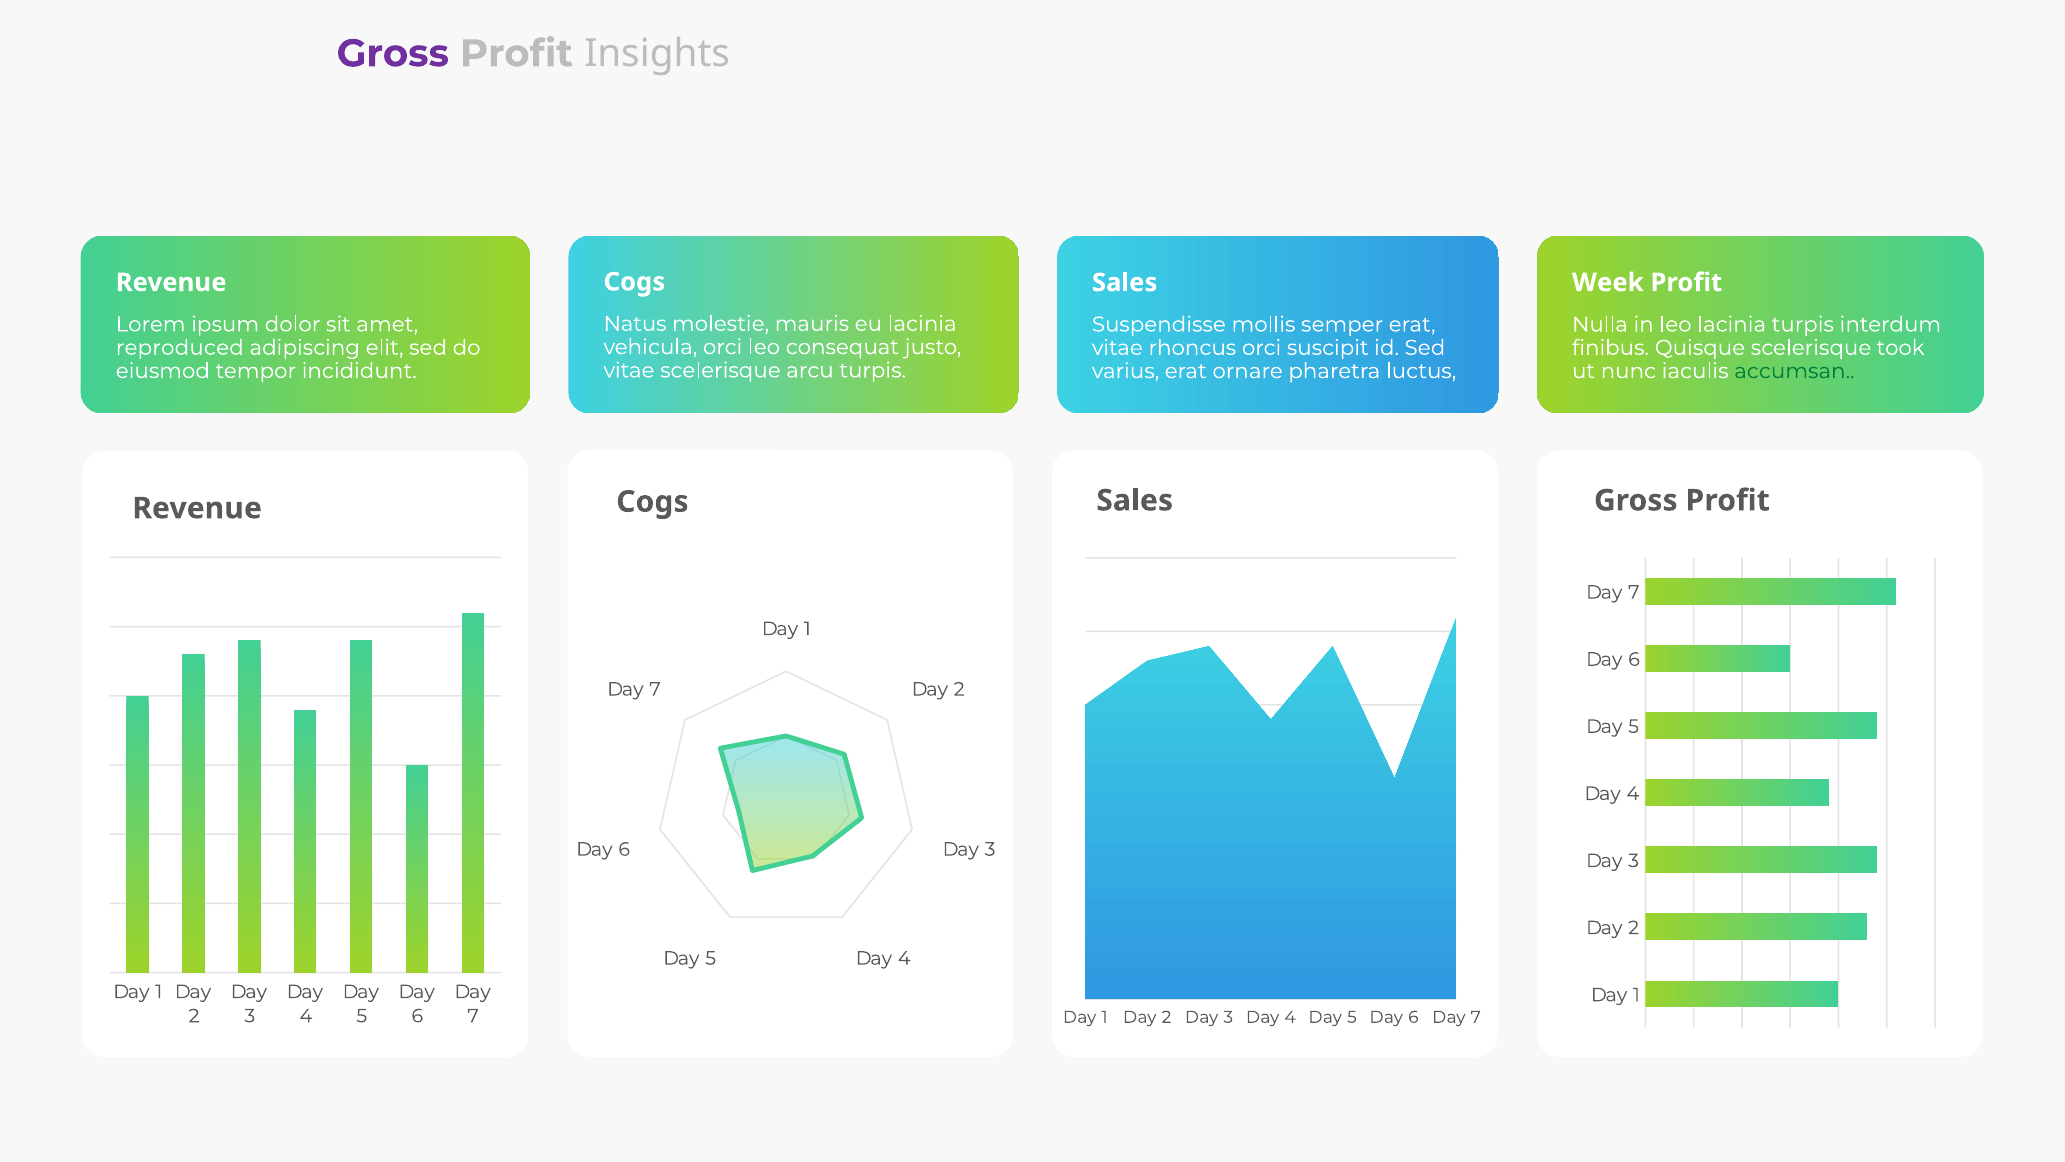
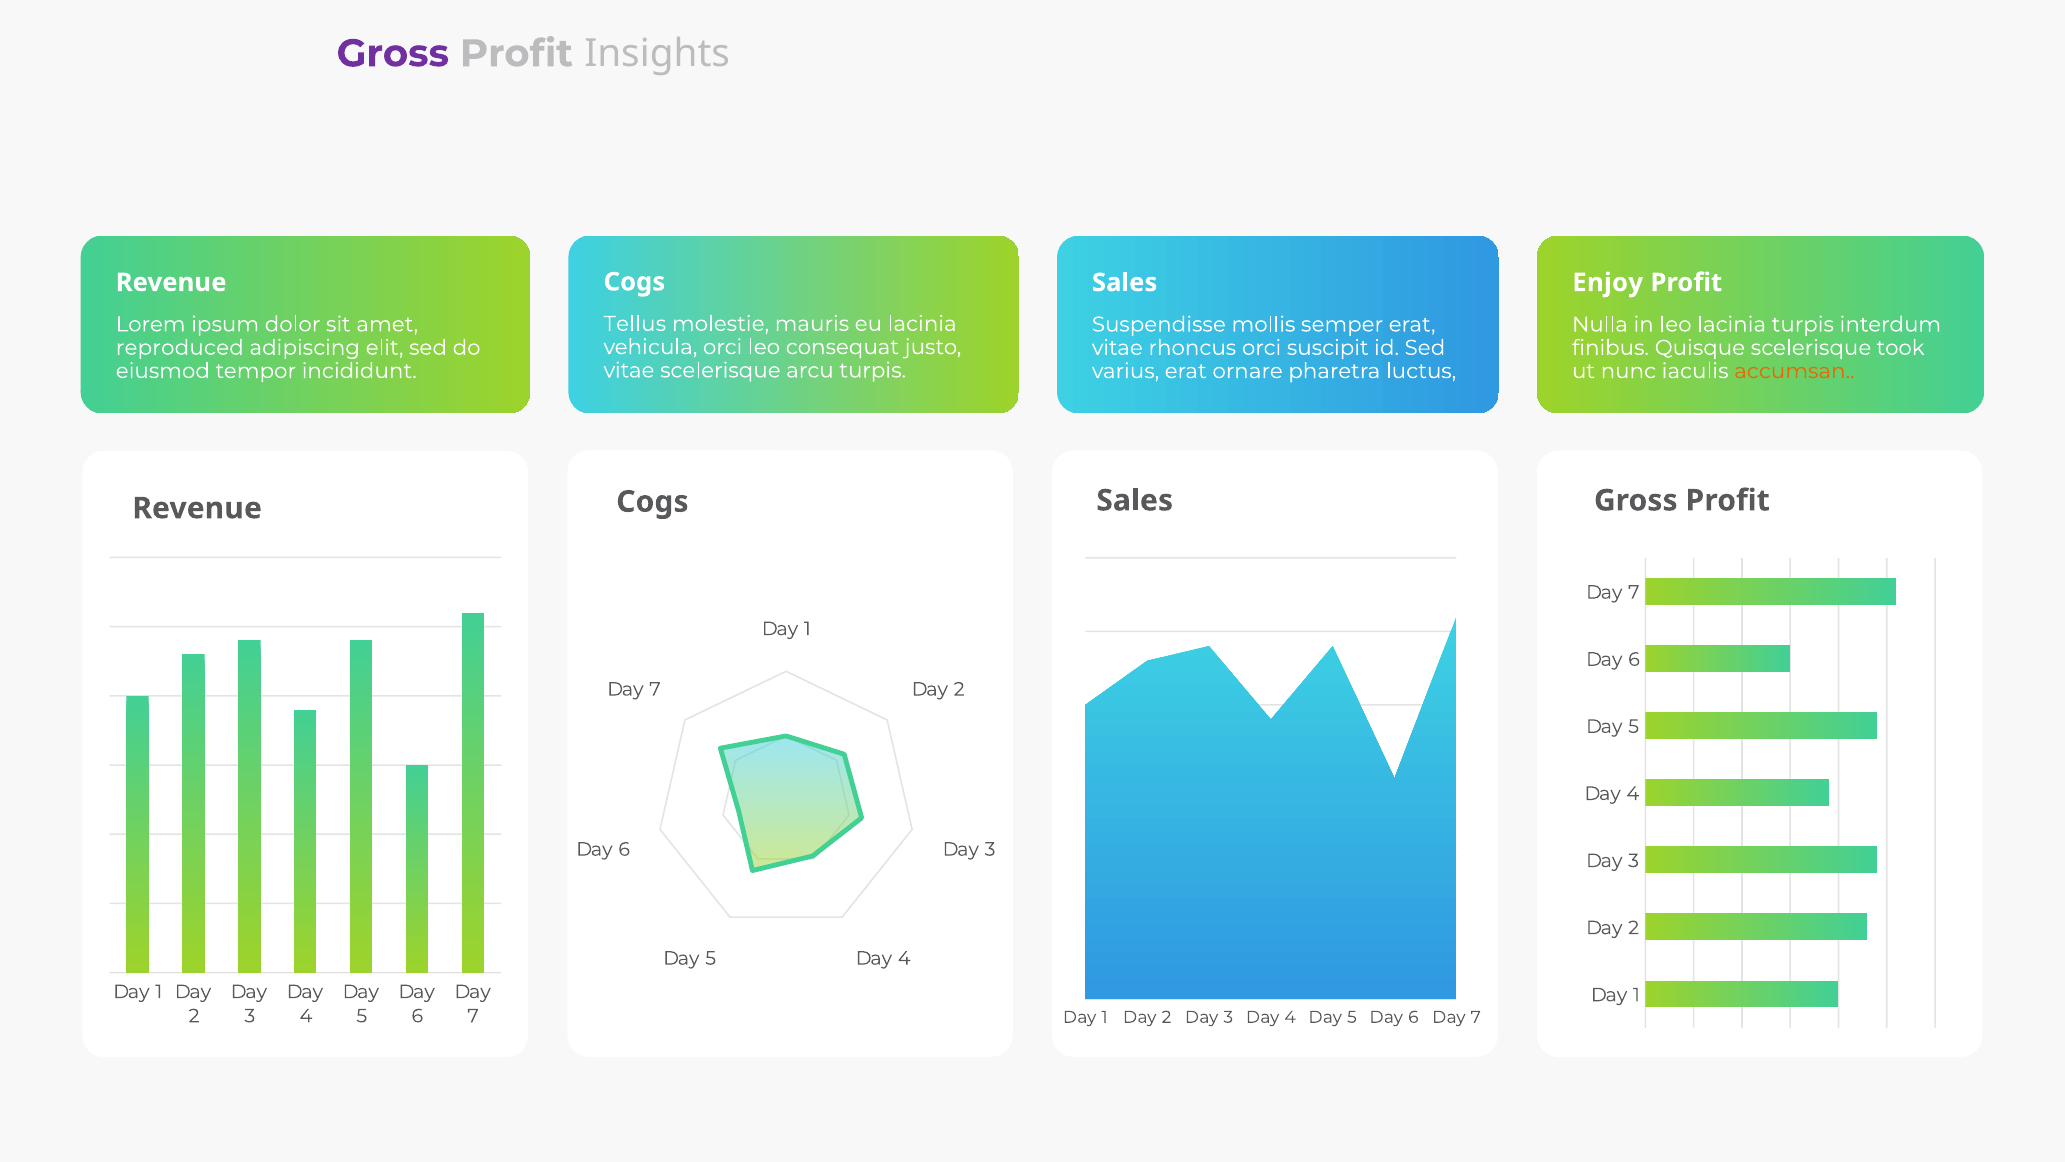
Week: Week -> Enjoy
Natus: Natus -> Tellus
accumsan colour: green -> orange
